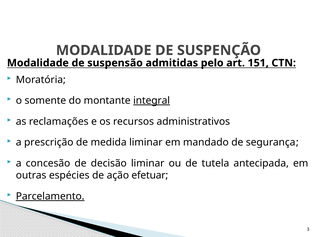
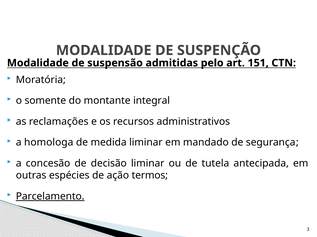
integral underline: present -> none
prescrição: prescrição -> homologa
efetuar: efetuar -> termos
